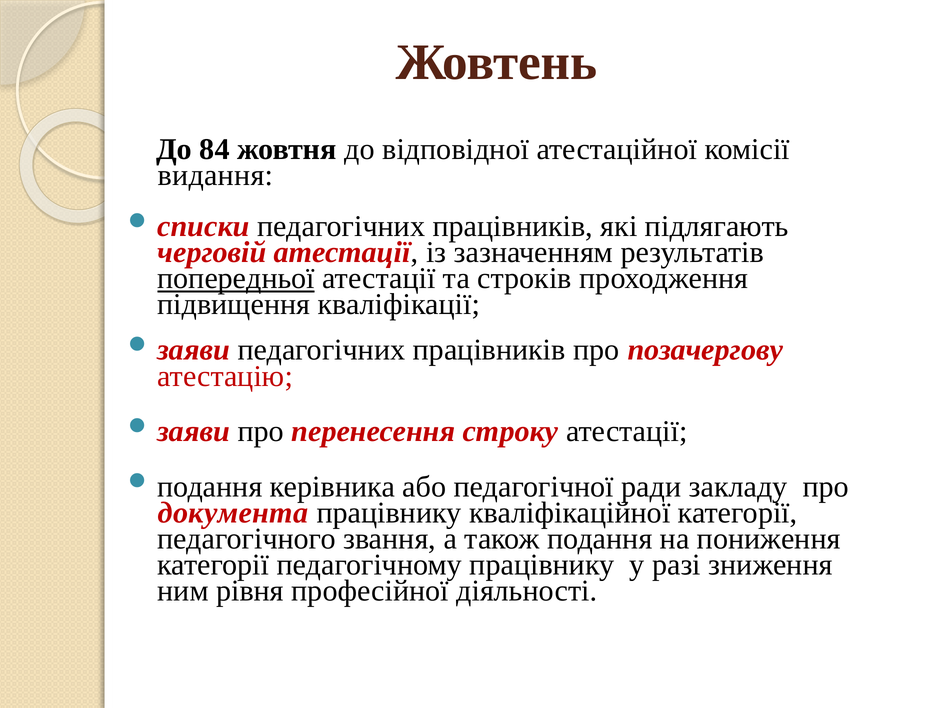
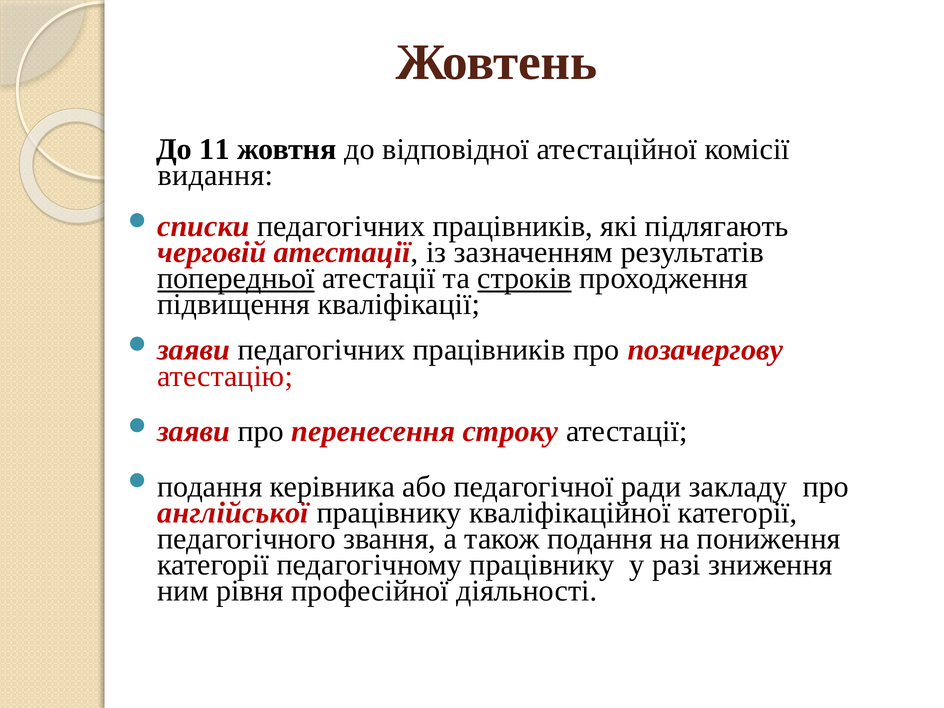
84: 84 -> 11
строків underline: none -> present
документа: документа -> англійської
